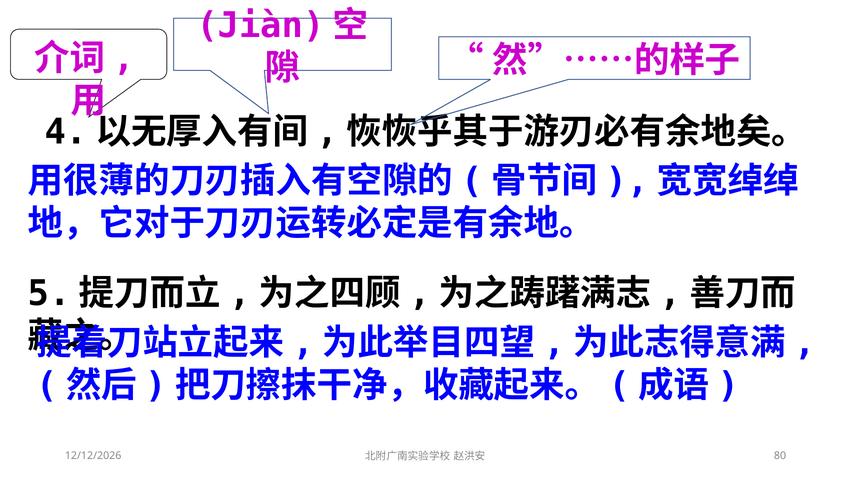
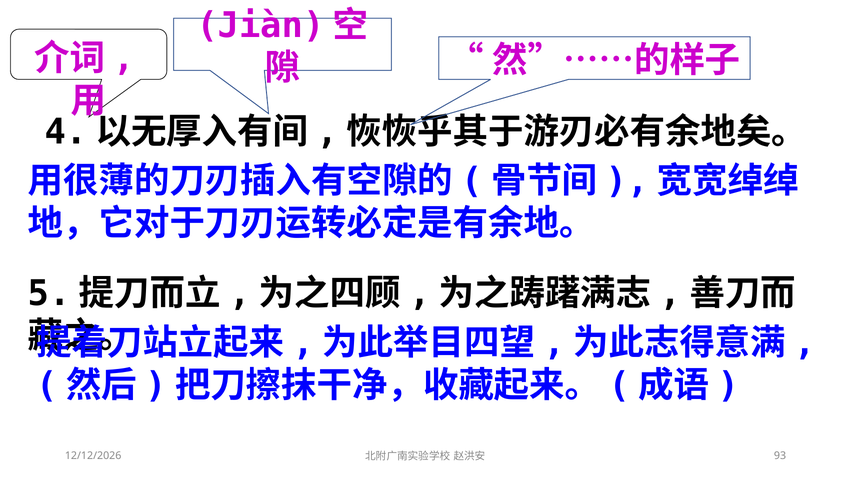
80: 80 -> 93
